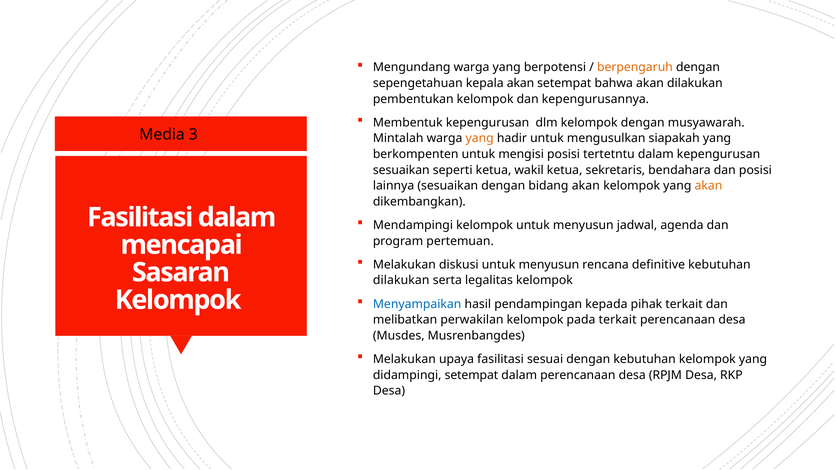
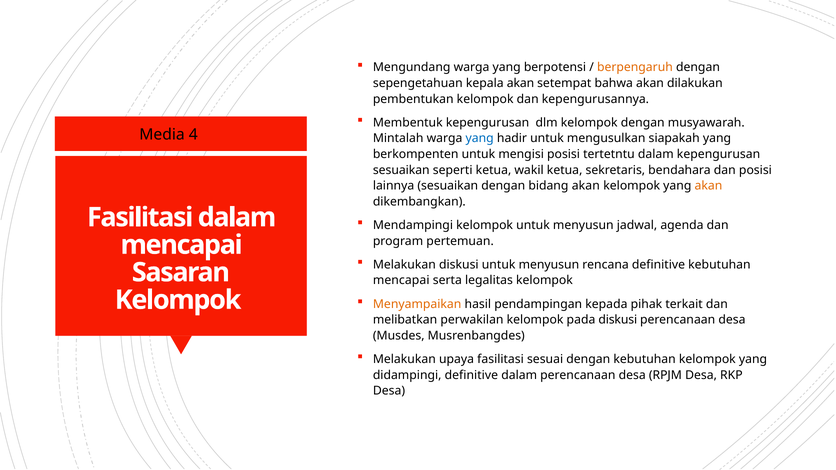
3: 3 -> 4
yang at (480, 139) colour: orange -> blue
dilakukan at (401, 281): dilakukan -> mencapai
Menyampaikan colour: blue -> orange
pada terkait: terkait -> diskusi
didampingi setempat: setempat -> definitive
